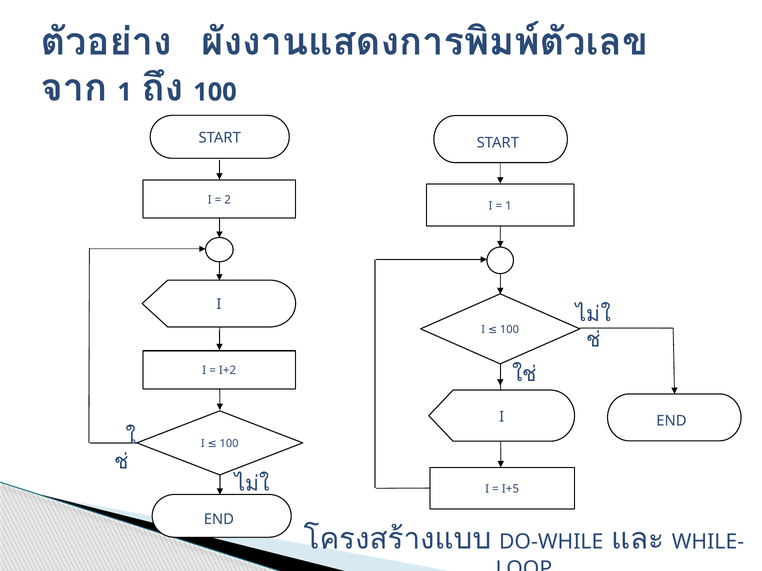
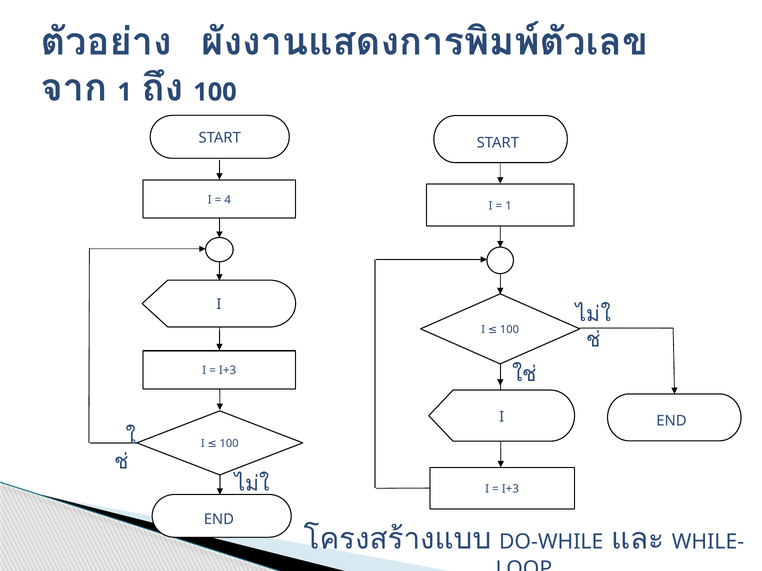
2: 2 -> 4
I+2 at (228, 371): I+2 -> I+3
I+5 at (510, 489): I+5 -> I+3
